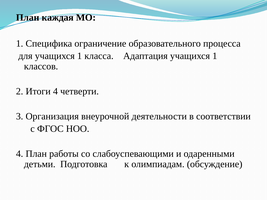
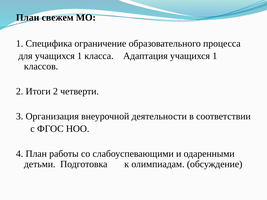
каждая: каждая -> свежем
Итоги 4: 4 -> 2
